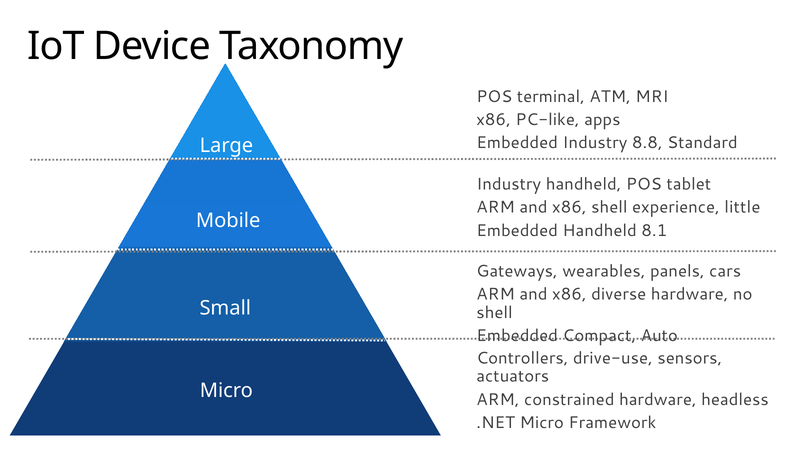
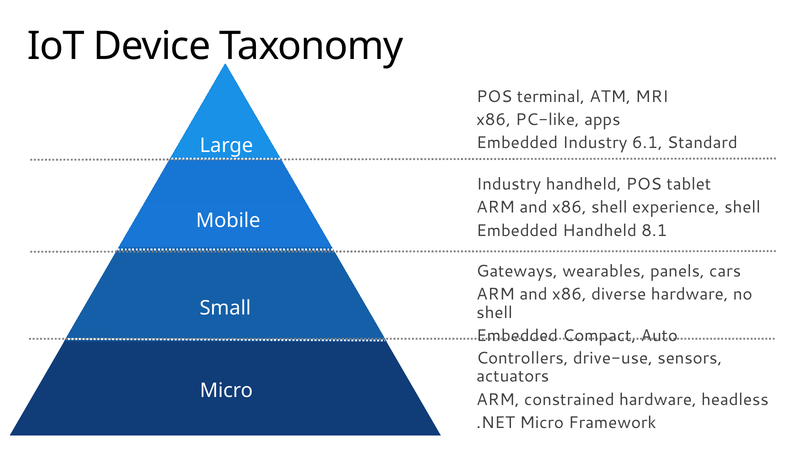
8.8: 8.8 -> 6.1
experience little: little -> shell
